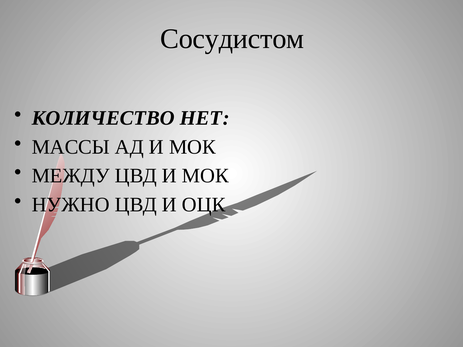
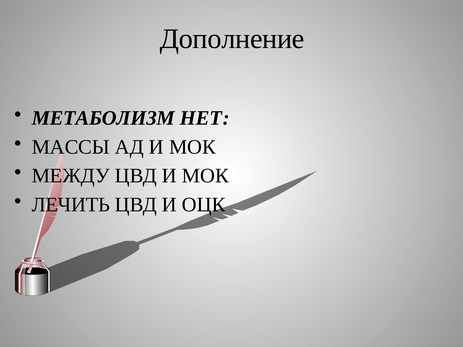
Сосудистом: Сосудистом -> Дополнение
КОЛИЧЕСТВО: КОЛИЧЕСТВО -> МЕТАБОЛИЗМ
НУЖНО: НУЖНО -> ЛЕЧИТЬ
